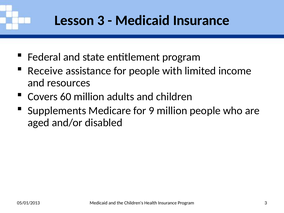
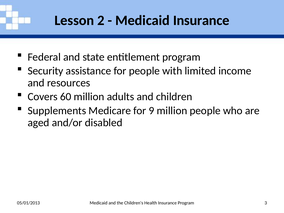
Lesson 3: 3 -> 2
Receive: Receive -> Security
